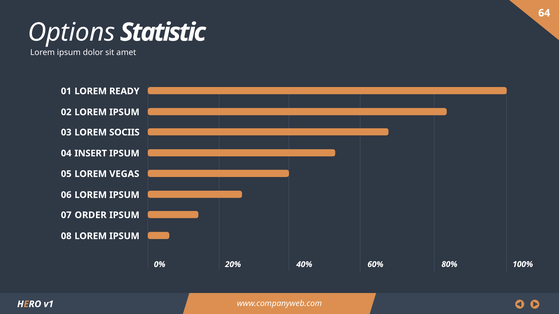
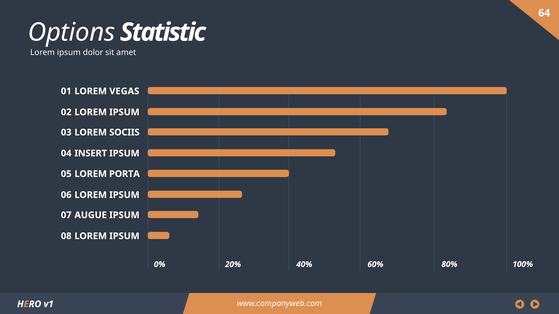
READY: READY -> VEGAS
VEGAS: VEGAS -> PORTA
ORDER: ORDER -> AUGUE
